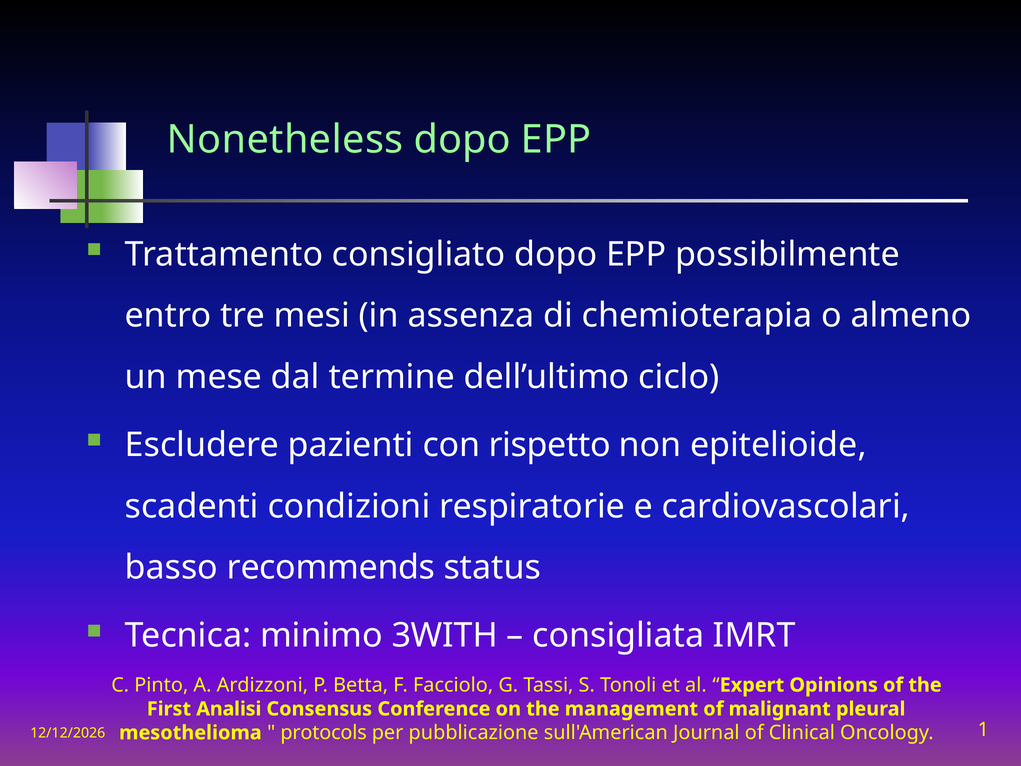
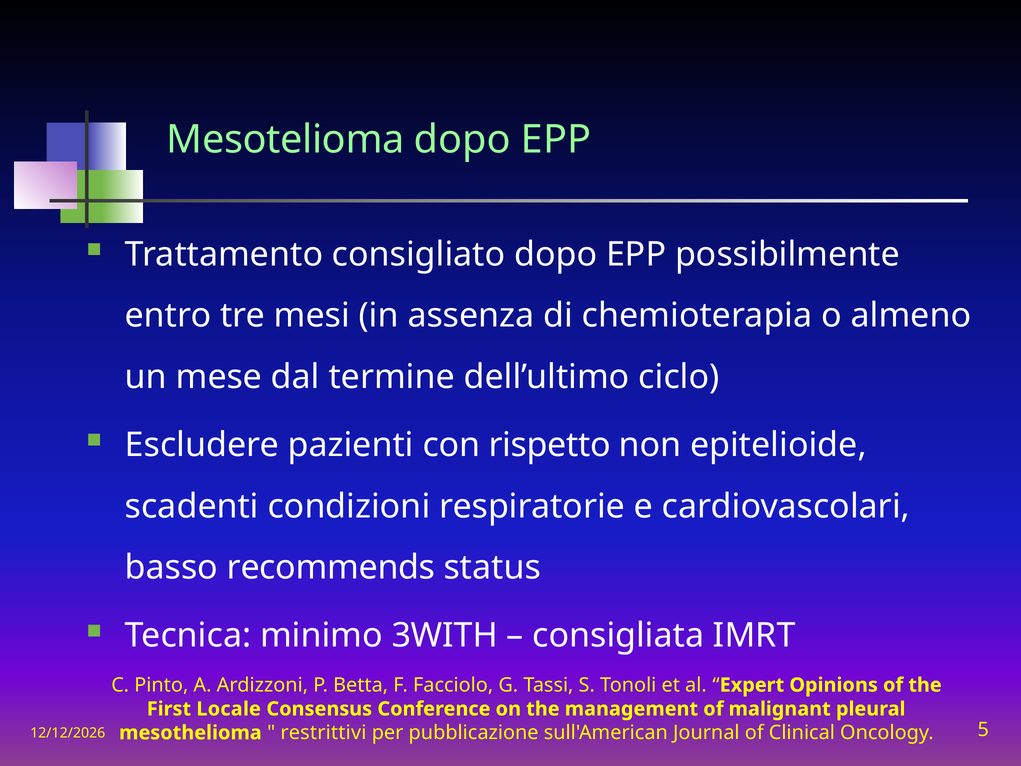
Nonetheless: Nonetheless -> Mesotelioma
Analisi: Analisi -> Locale
1: 1 -> 5
protocols: protocols -> restrittivi
